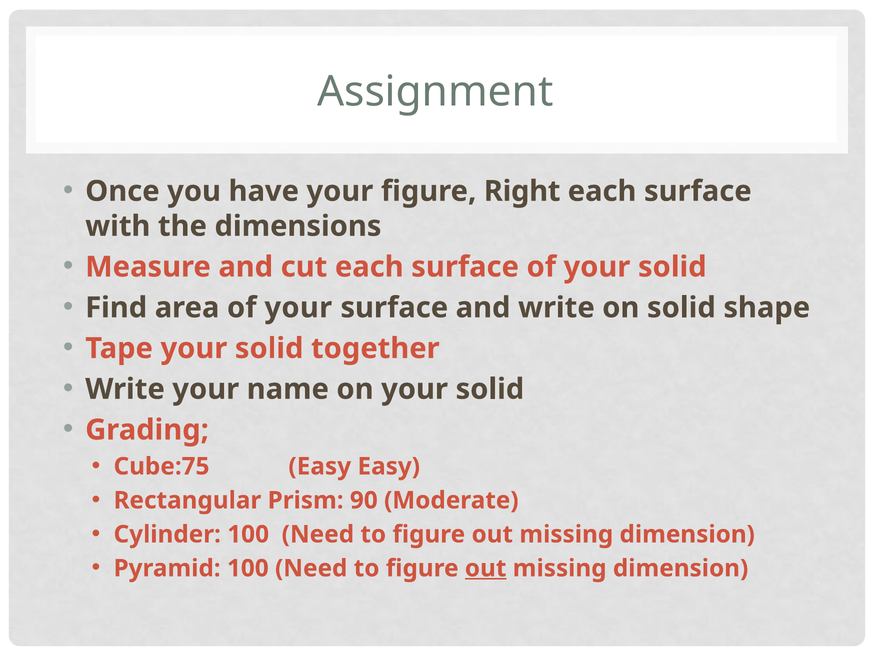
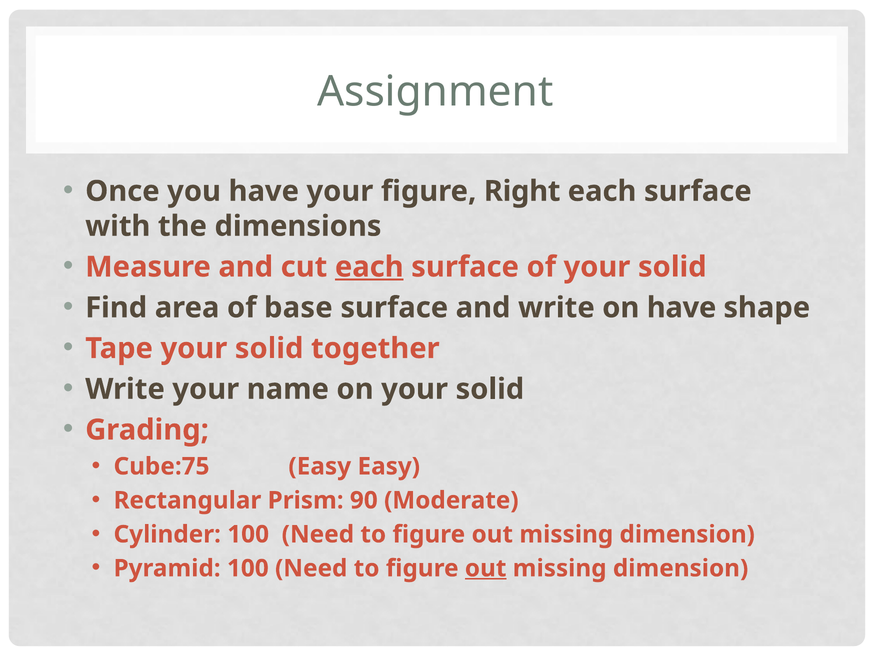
each at (369, 267) underline: none -> present
area of your: your -> base
on solid: solid -> have
